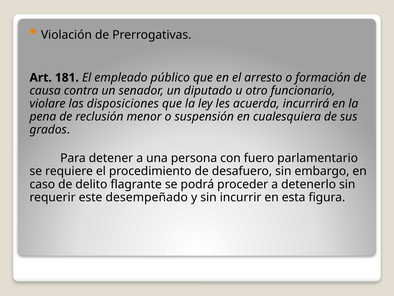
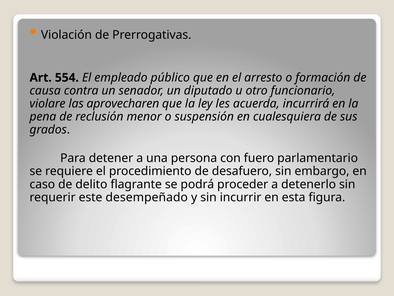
181: 181 -> 554
disposiciones: disposiciones -> aprovecharen
